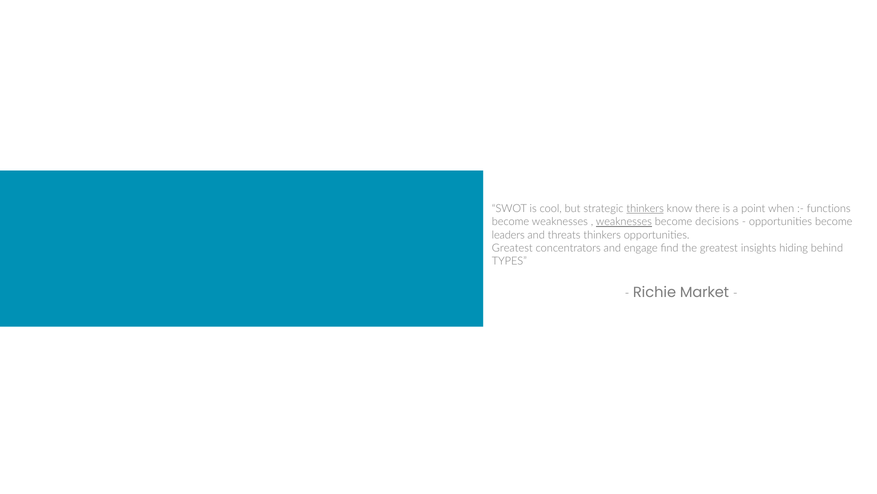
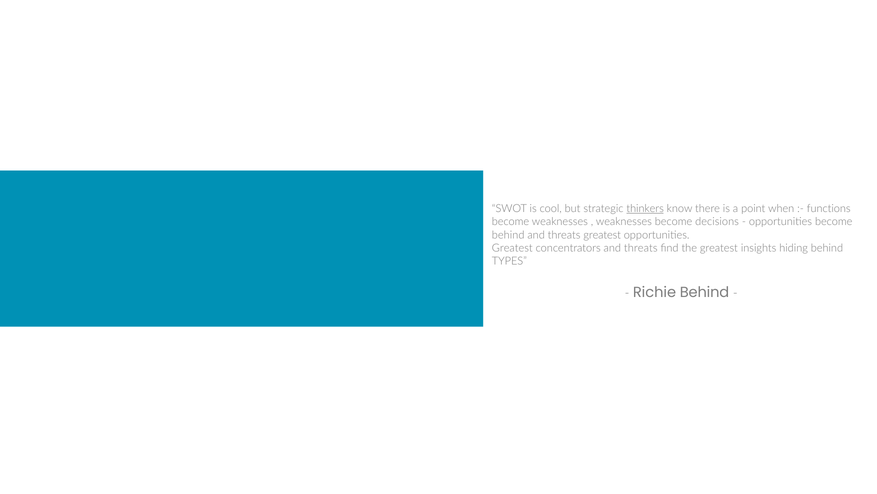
weaknesses at (624, 221) underline: present -> none
leaders at (508, 235): leaders -> behind
threats thinkers: thinkers -> greatest
concentrators and engage: engage -> threats
Richie Market: Market -> Behind
